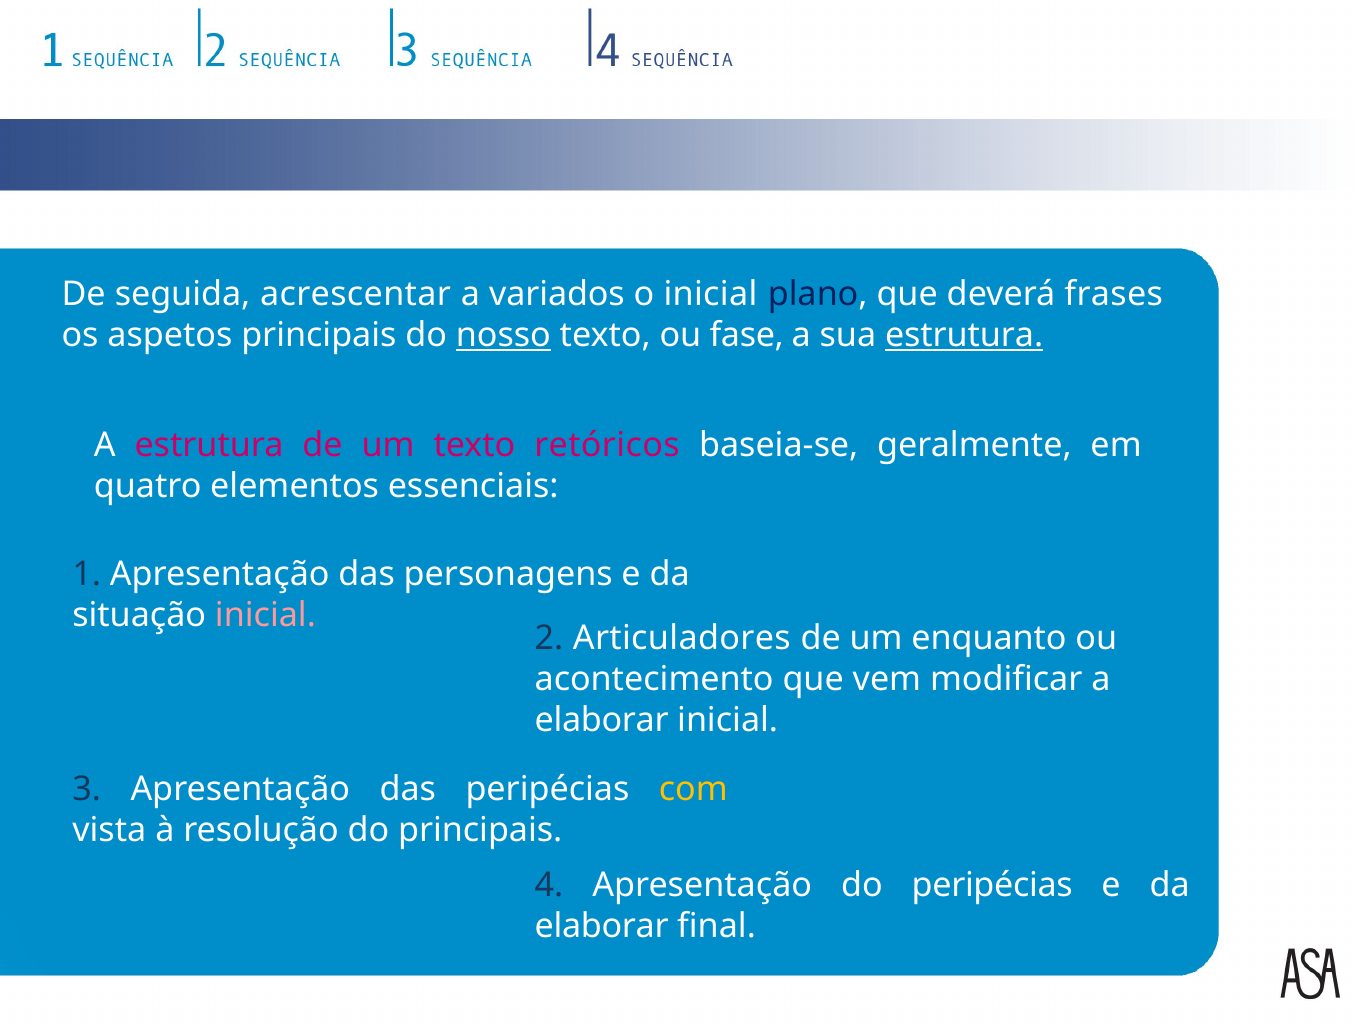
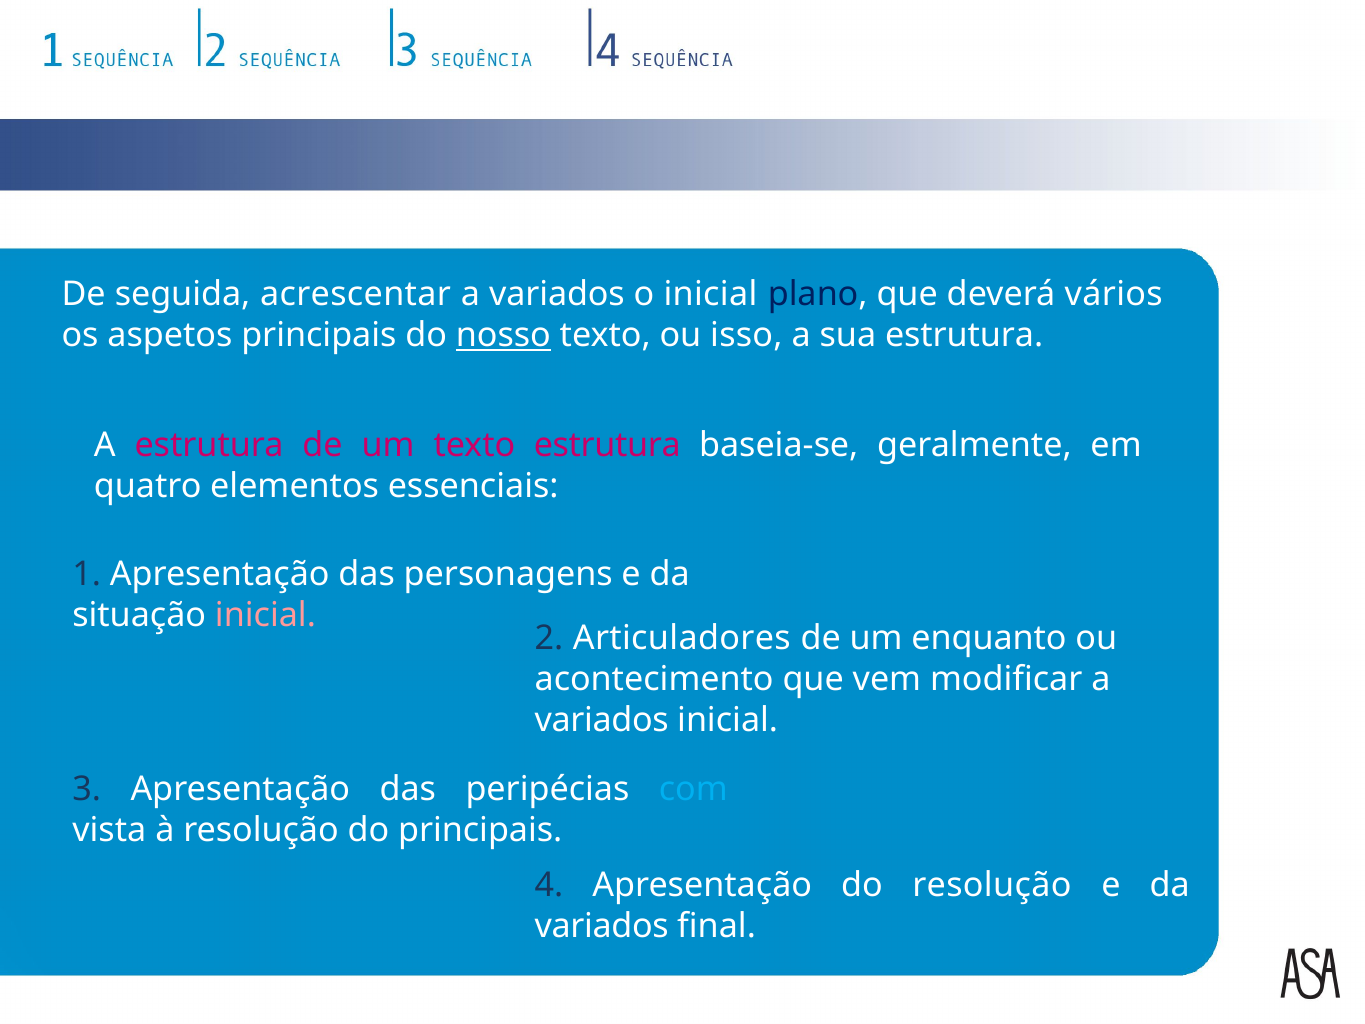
frases: frases -> vários
fase: fase -> isso
estrutura at (964, 335) underline: present -> none
texto retóricos: retóricos -> estrutura
elaborar at (602, 720): elaborar -> variados
com colour: yellow -> light blue
do peripécias: peripécias -> resolução
elaborar at (602, 926): elaborar -> variados
